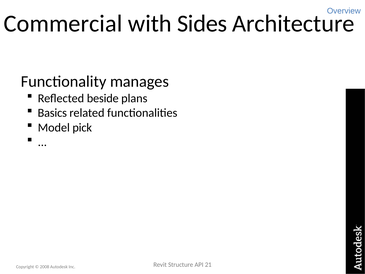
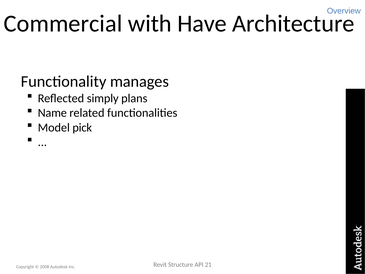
Sides: Sides -> Have
beside: beside -> simply
Basics: Basics -> Name
